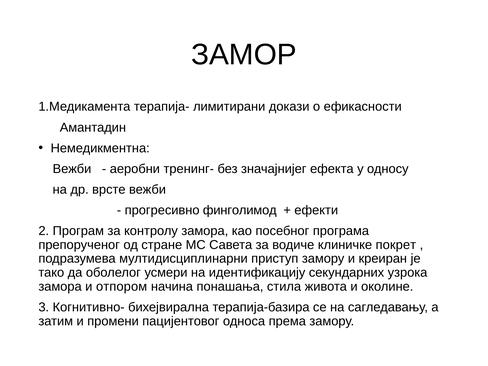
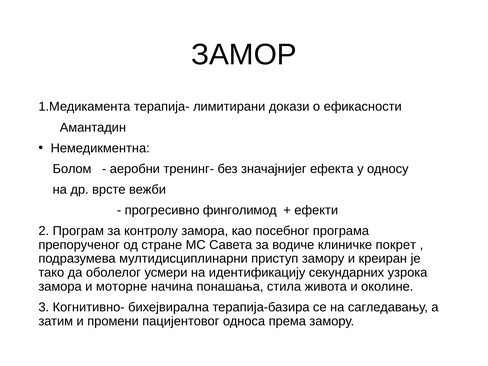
Вежби at (72, 169): Вежби -> Болом
отпором: отпором -> моторне
